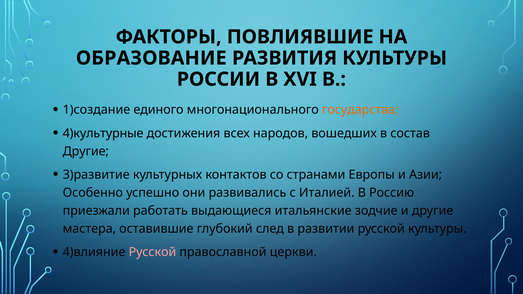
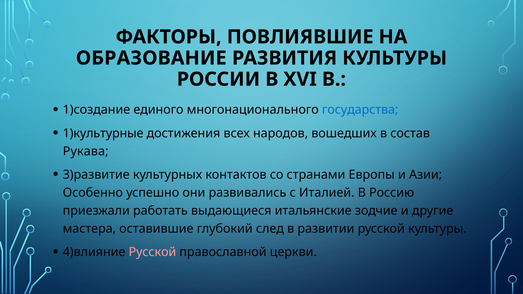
государства colour: orange -> blue
4)культурные: 4)культурные -> 1)культурные
Другие at (86, 151): Другие -> Рукава
